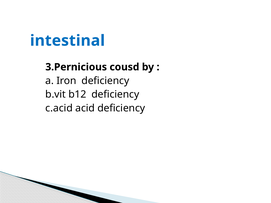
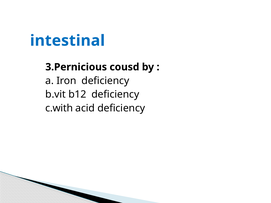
c.acid: c.acid -> c.with
